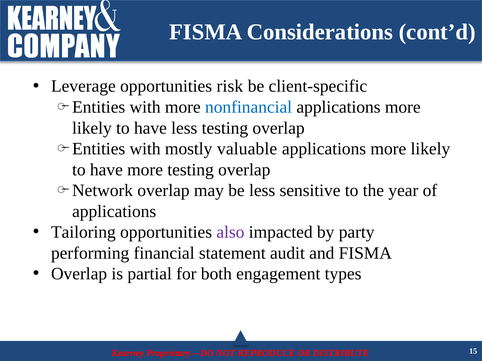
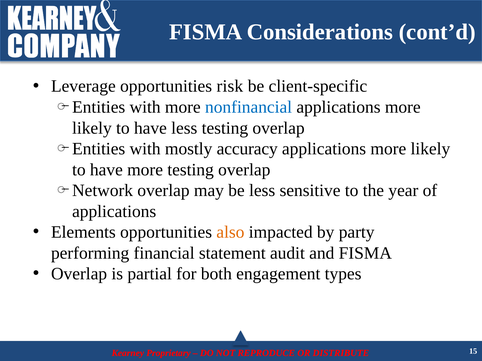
valuable: valuable -> accuracy
Tailoring: Tailoring -> Elements
also colour: purple -> orange
